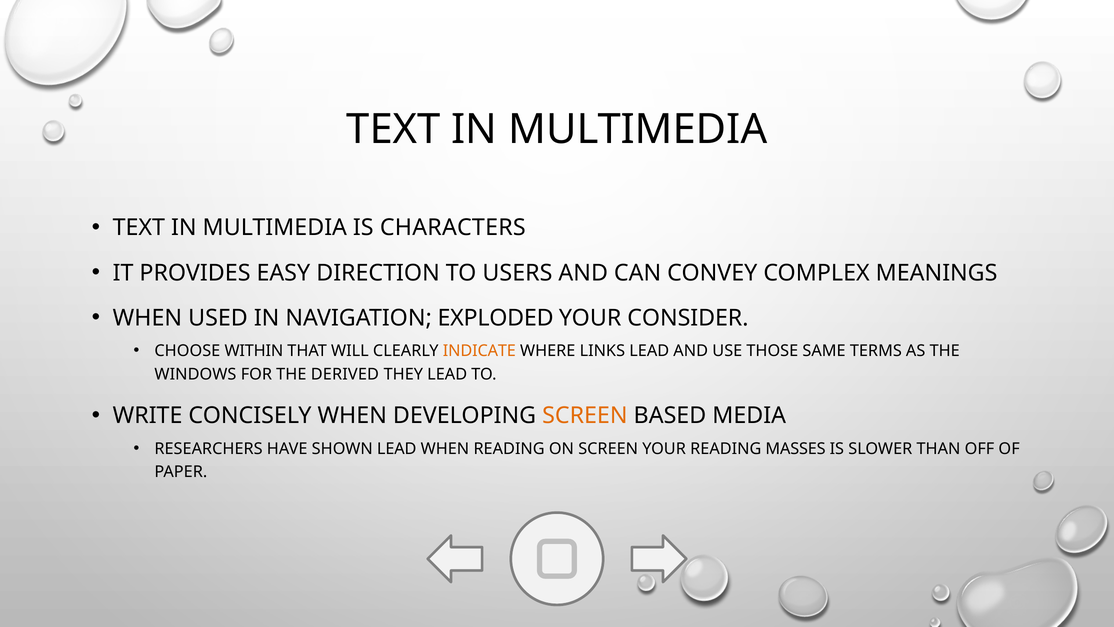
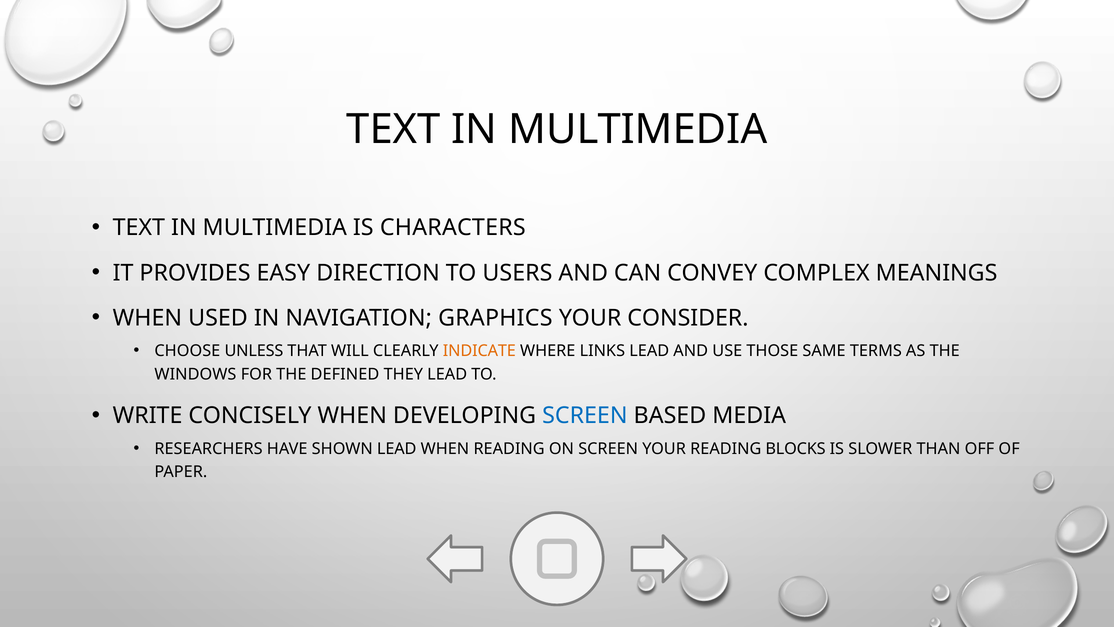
EXPLODED: EXPLODED -> GRAPHICS
WITHIN: WITHIN -> UNLESS
DERIVED: DERIVED -> DEFINED
SCREEN at (585, 416) colour: orange -> blue
MASSES: MASSES -> BLOCKS
